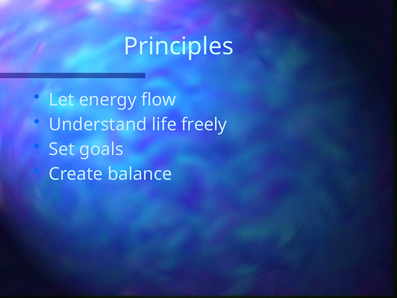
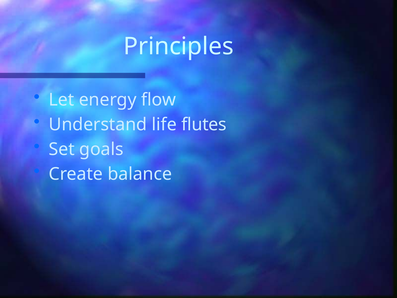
freely: freely -> flutes
